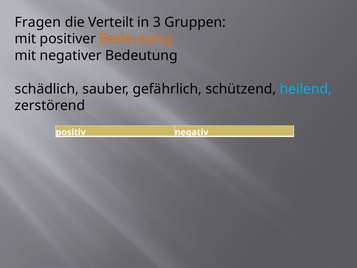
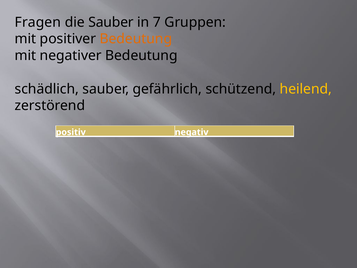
die Verteilt: Verteilt -> Sauber
3: 3 -> 7
heilend colour: light blue -> yellow
